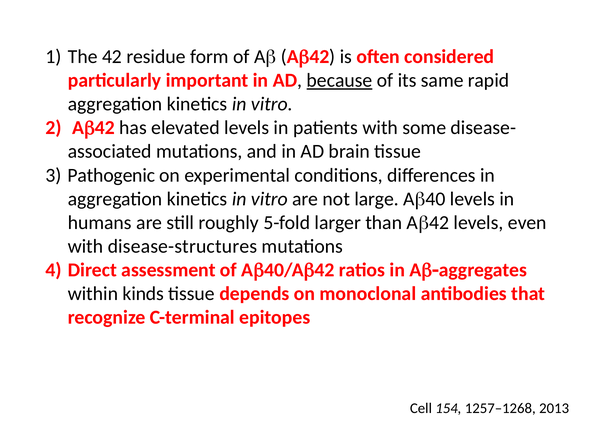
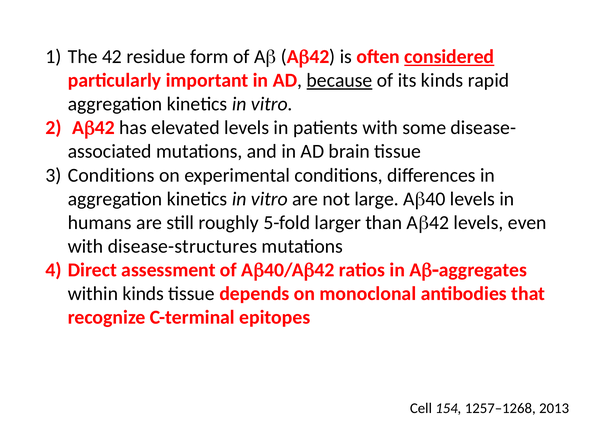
considered underline: none -> present
its same: same -> kinds
Pathogenic at (111, 175): Pathogenic -> Conditions
